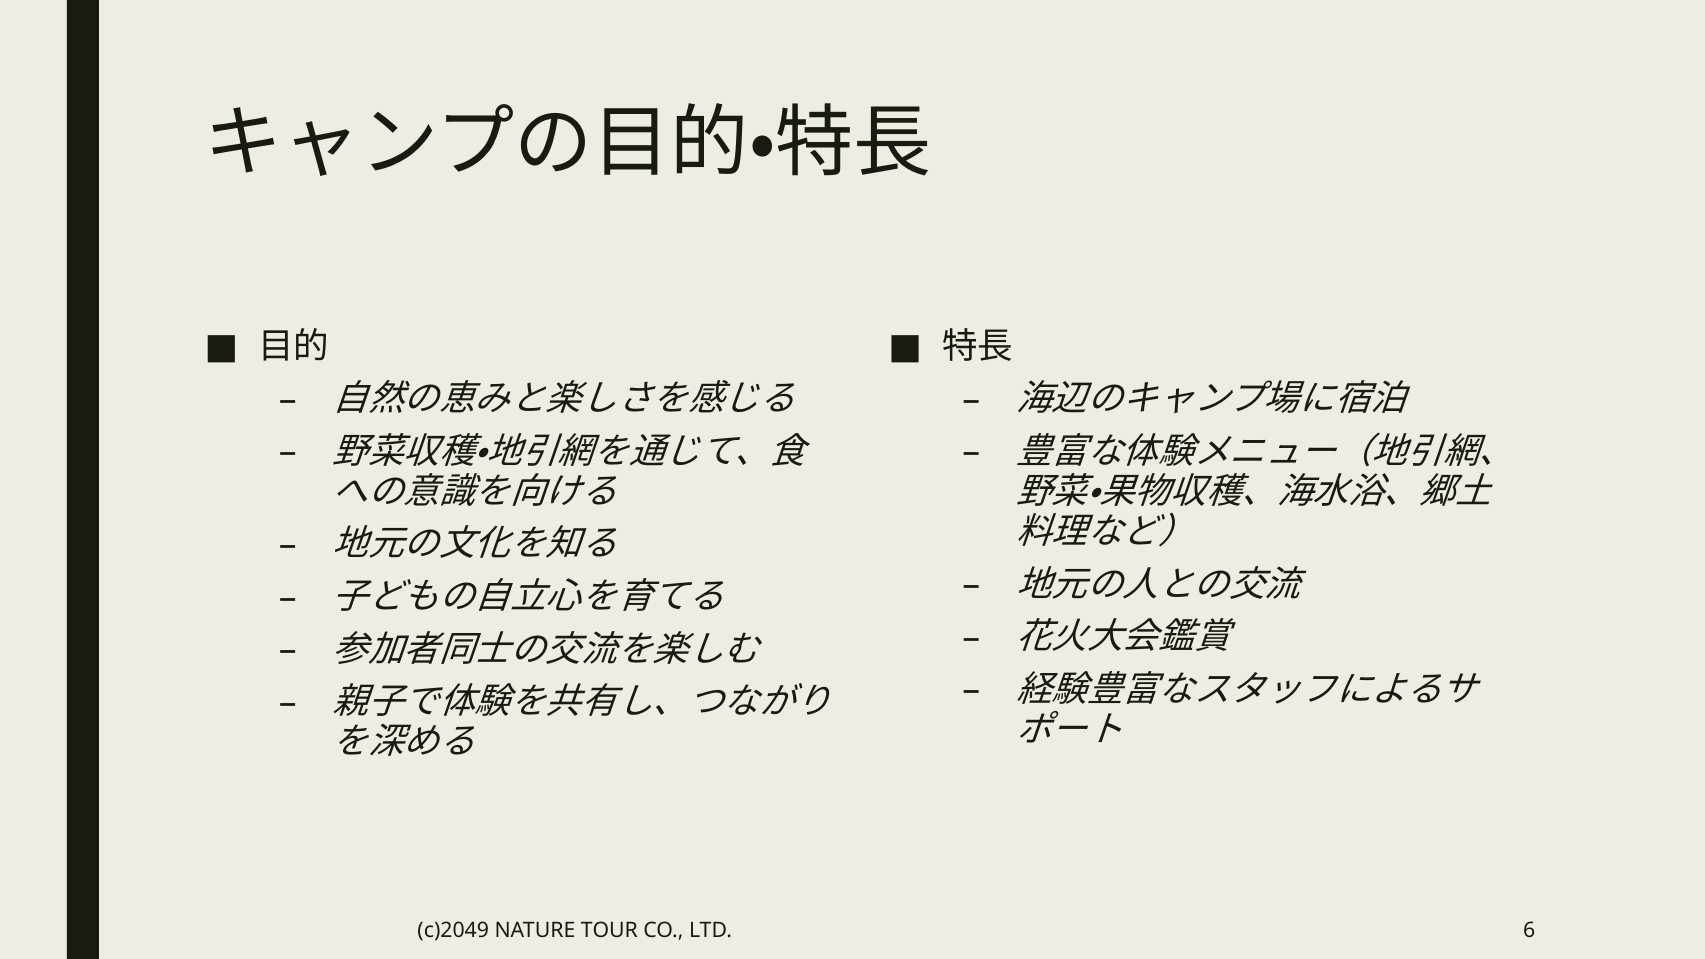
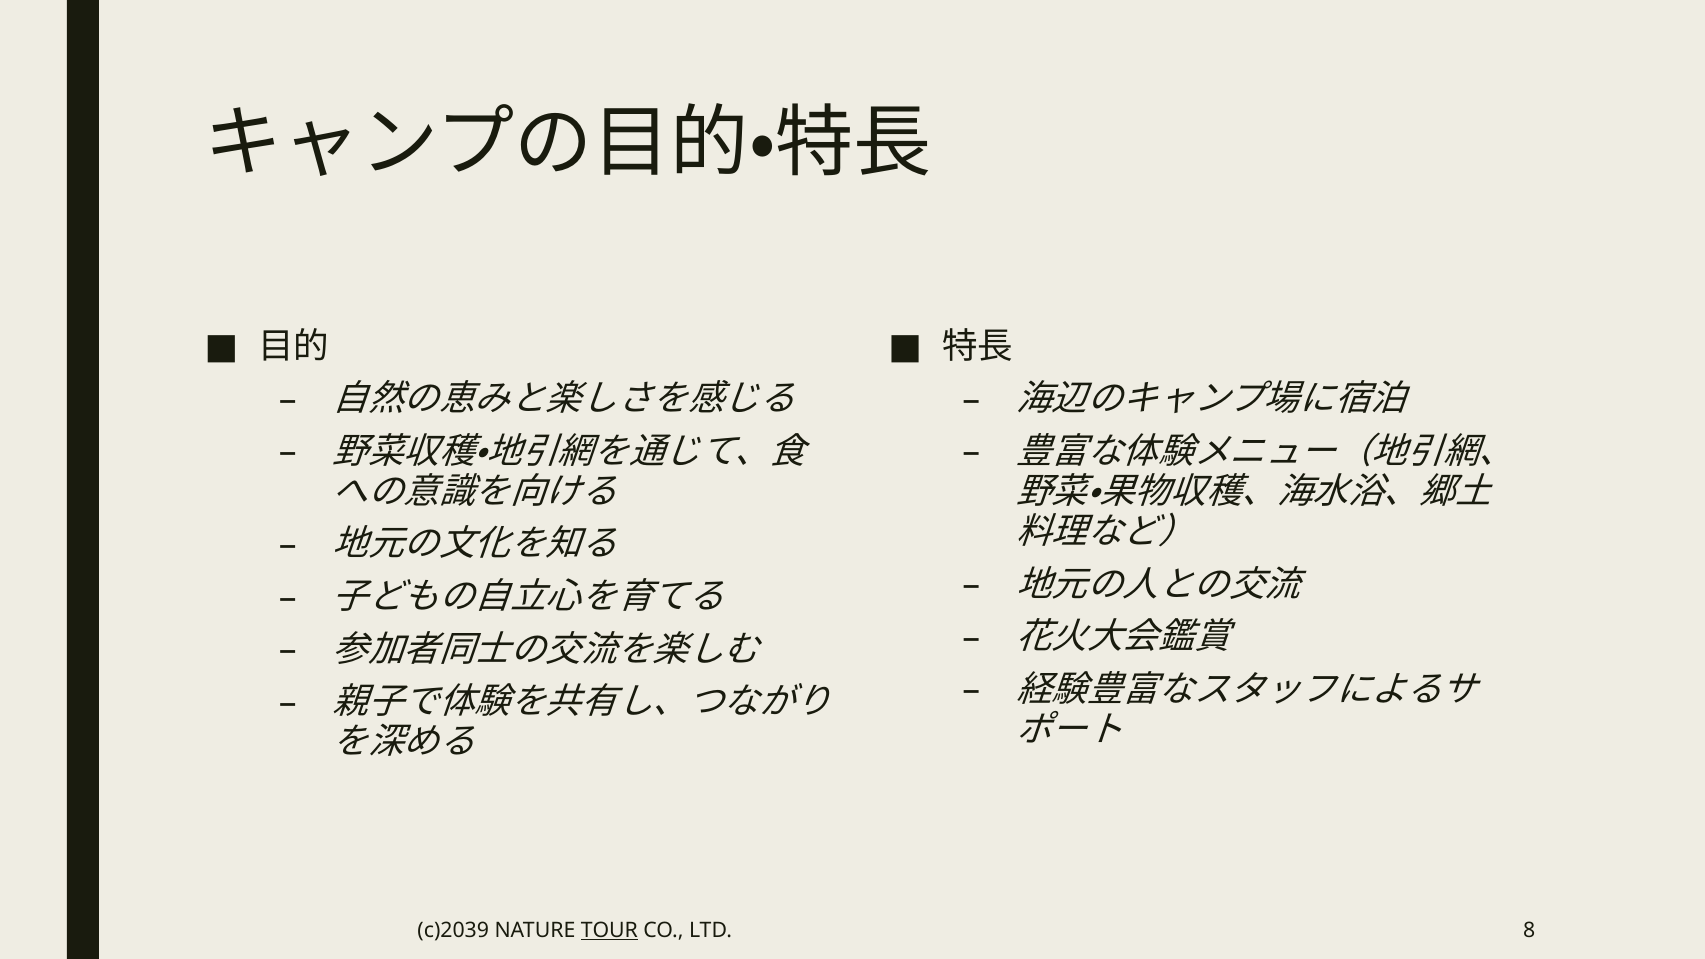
c)2049: c)2049 -> c)2039
TOUR underline: none -> present
6: 6 -> 8
